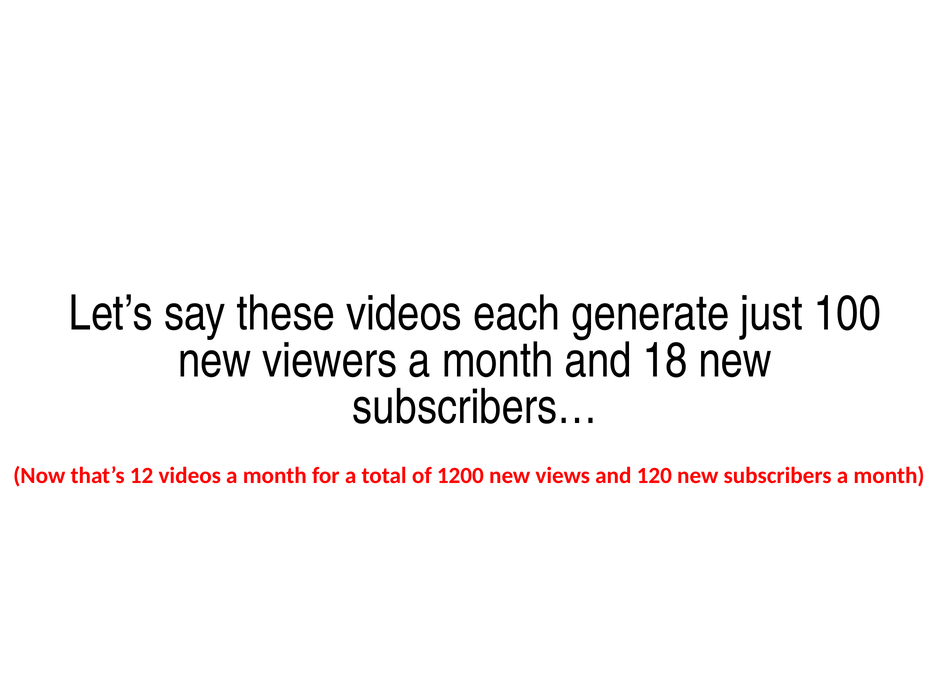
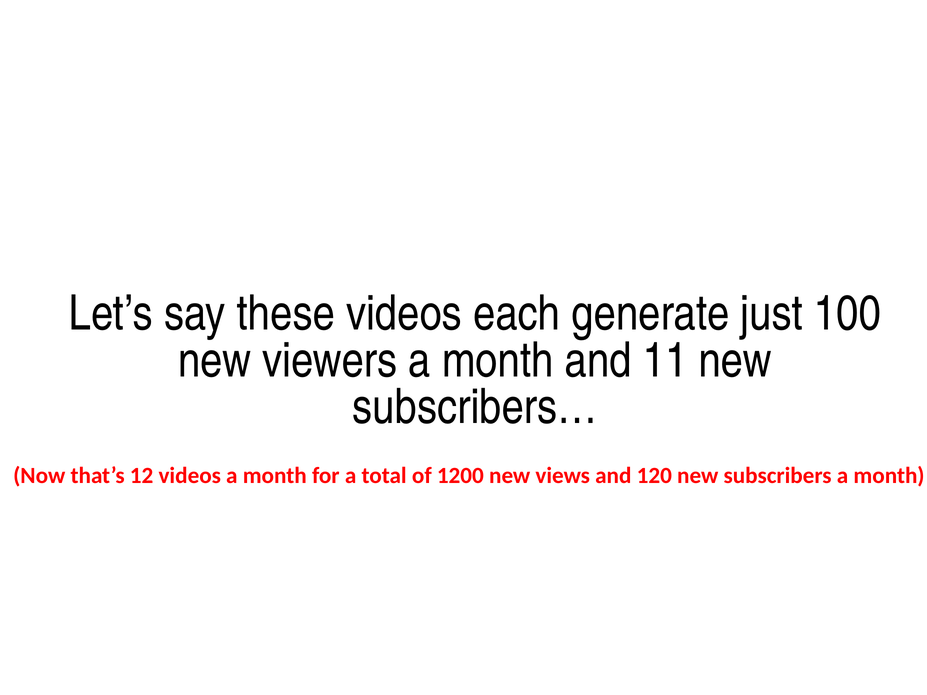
18: 18 -> 11
